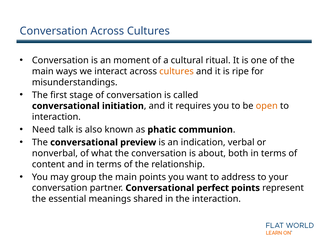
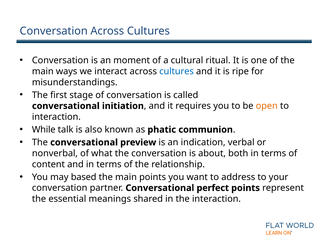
cultures at (177, 71) colour: orange -> blue
Need: Need -> While
group: group -> based
